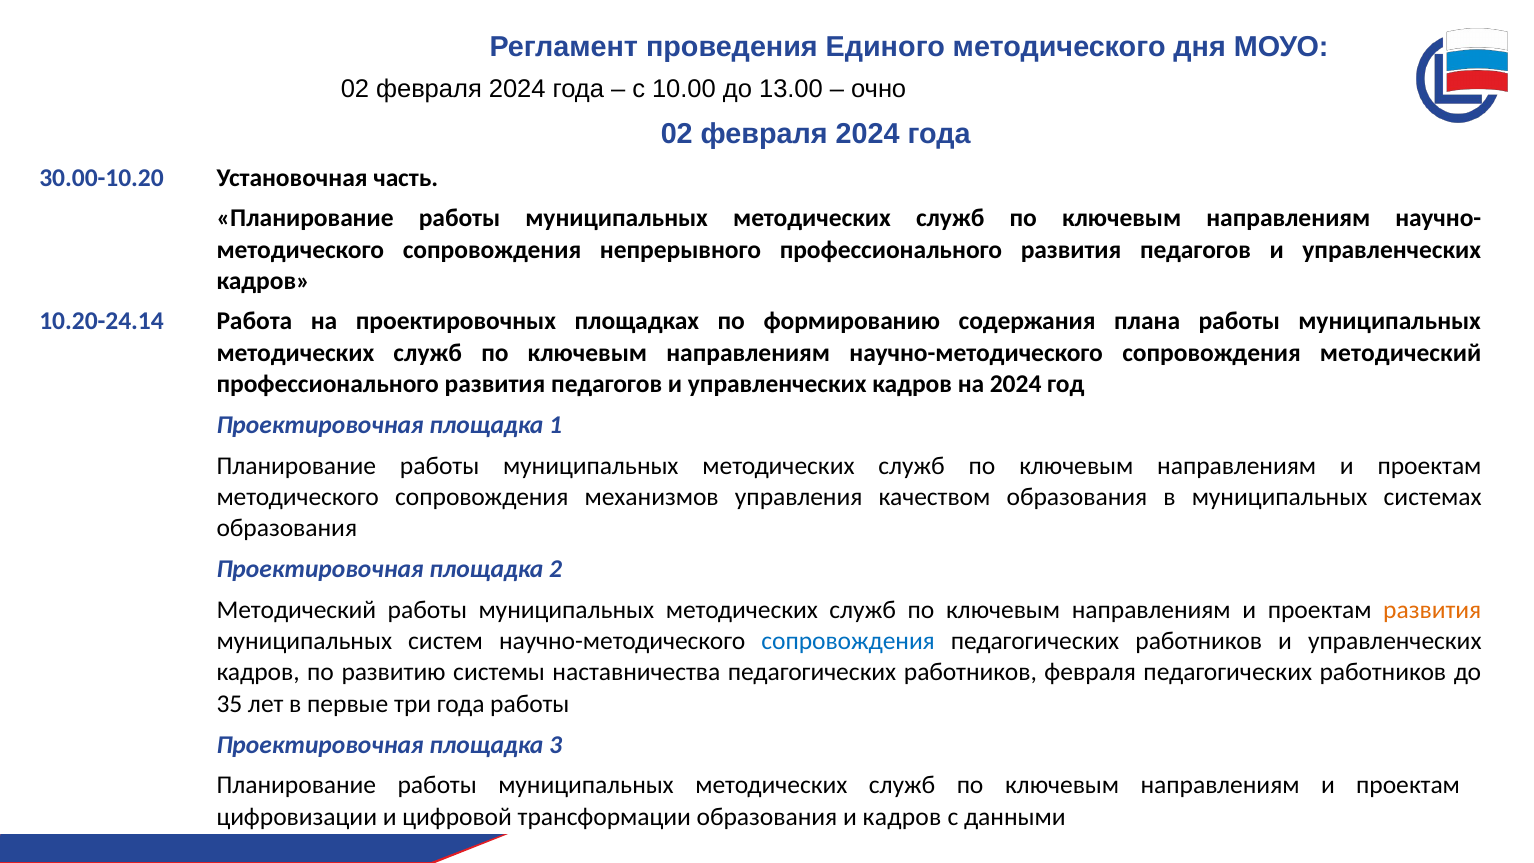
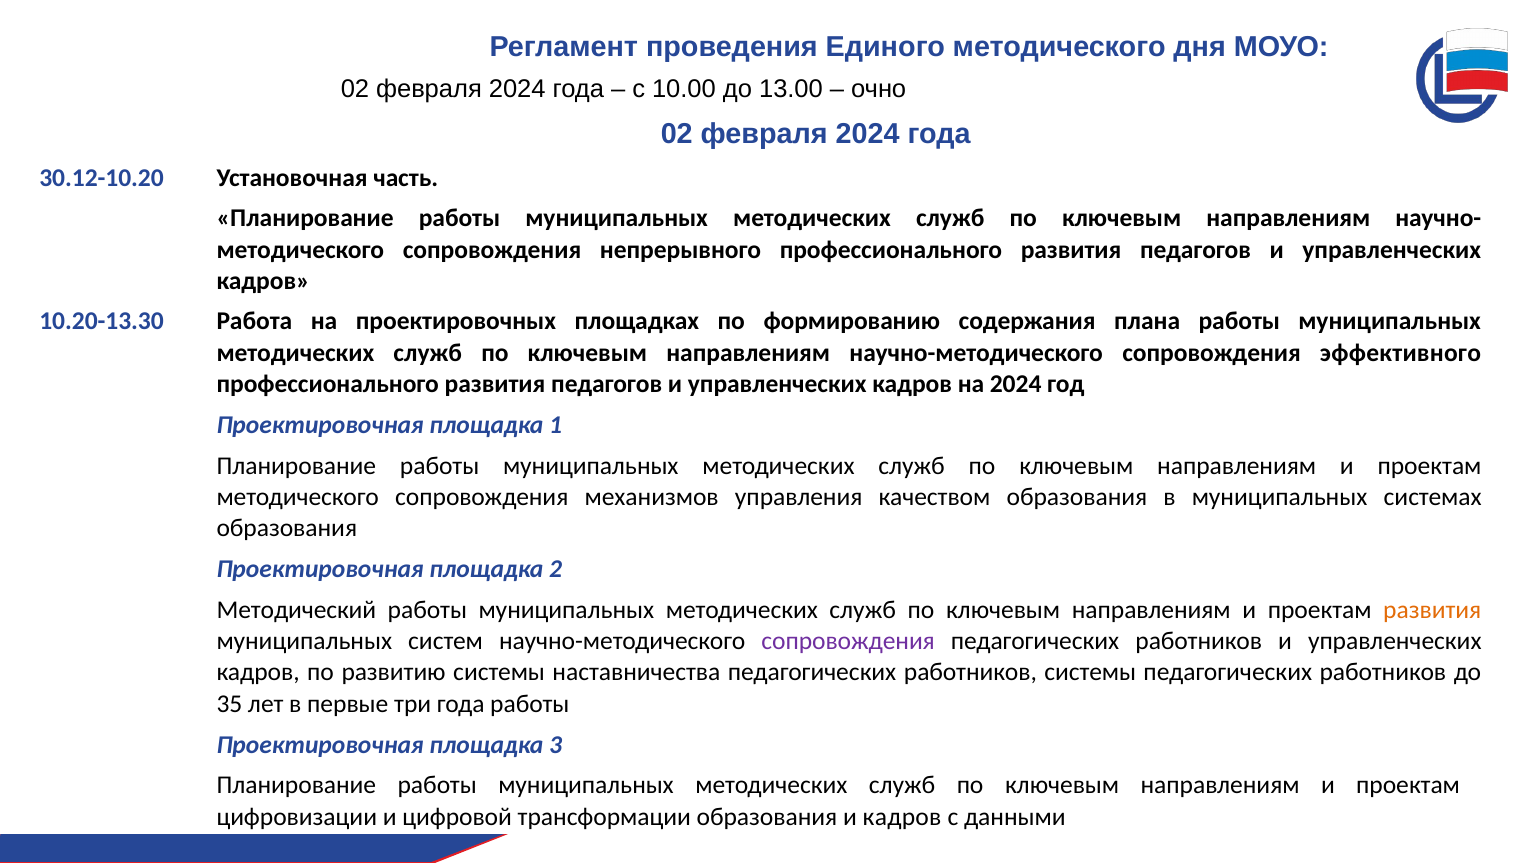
30.00-10.20: 30.00-10.20 -> 30.12-10.20
10.20-24.14: 10.20-24.14 -> 10.20-13.30
сопровождения методический: методический -> эффективного
сопровождения at (848, 641) colour: blue -> purple
работников февраля: февраля -> системы
